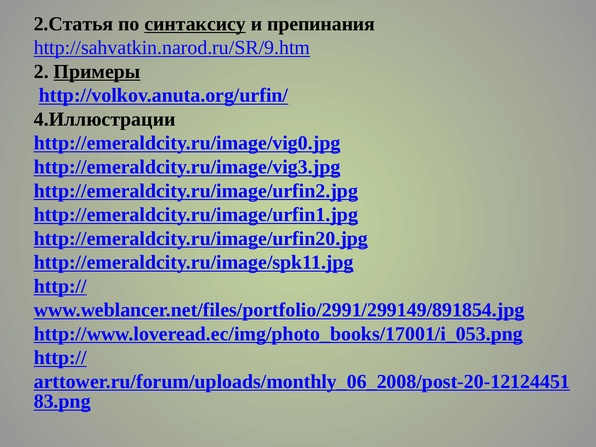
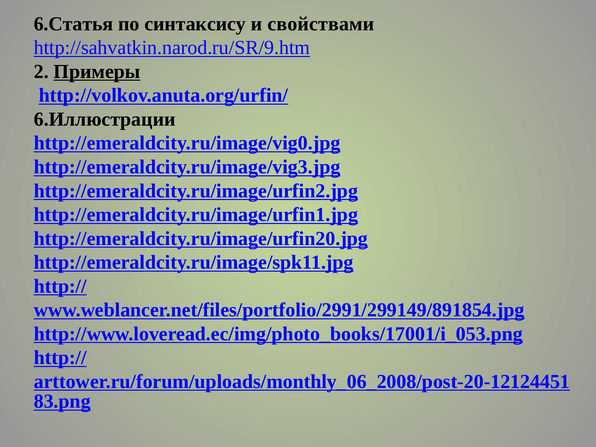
2.Статья: 2.Статья -> 6.Статья
синтаксису underline: present -> none
препинания: препинания -> свойствами
4.Иллюстрации: 4.Иллюстрации -> 6.Иллюстрации
